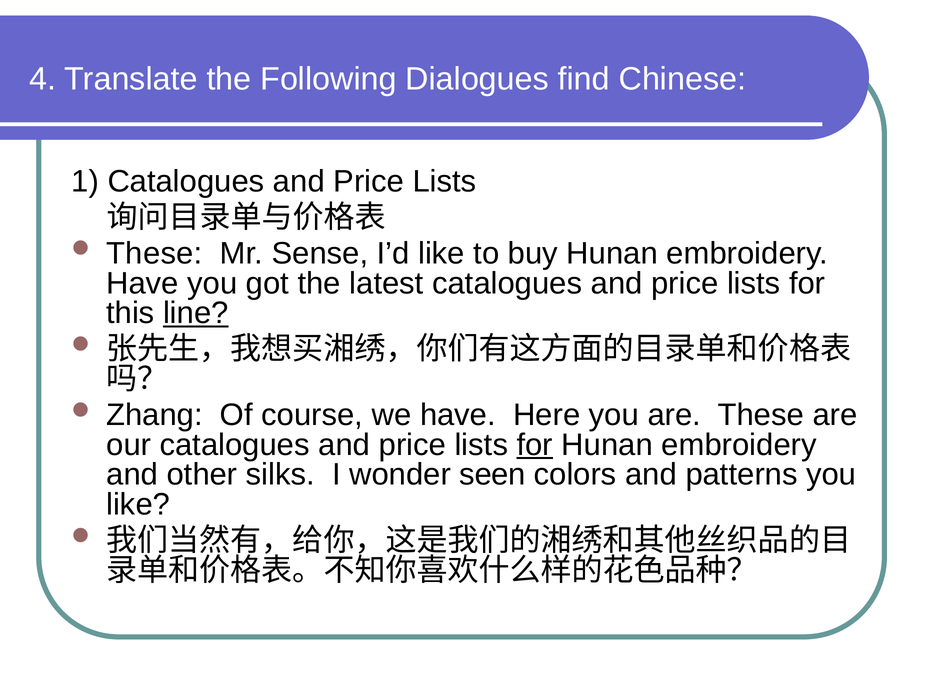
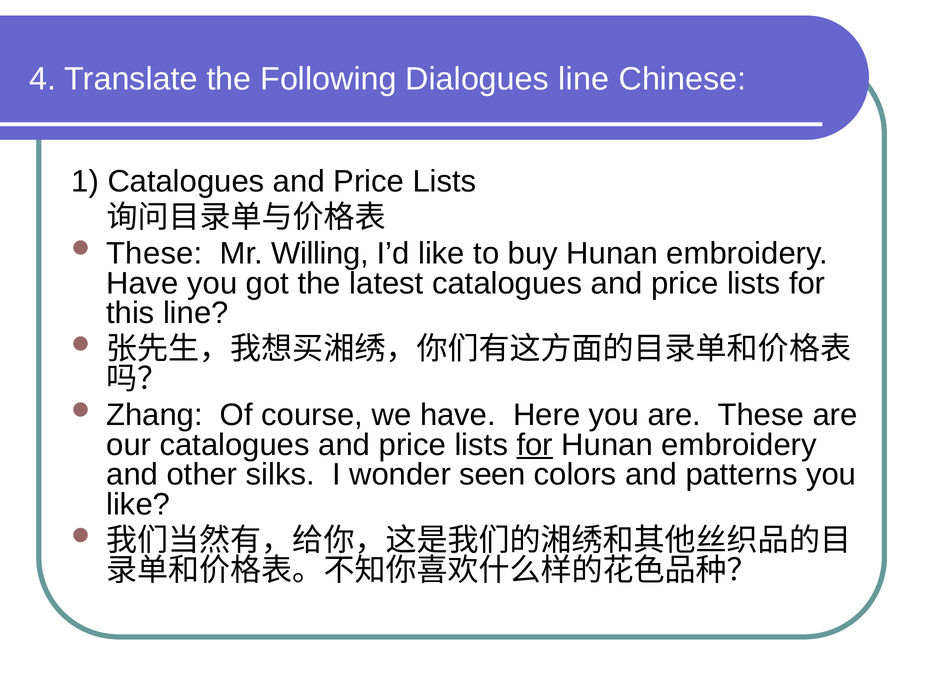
Dialogues find: find -> line
Sense: Sense -> Willing
line at (196, 313) underline: present -> none
